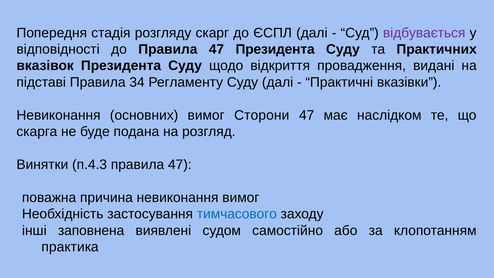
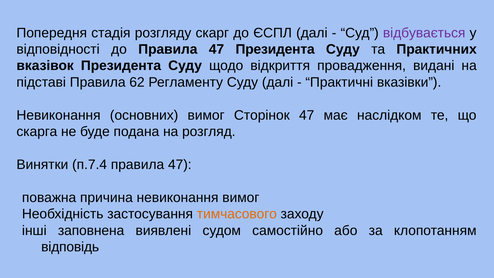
34: 34 -> 62
Сторони: Сторони -> Сторінок
п.4.3: п.4.3 -> п.7.4
тимчасового colour: blue -> orange
практика: практика -> відповідь
